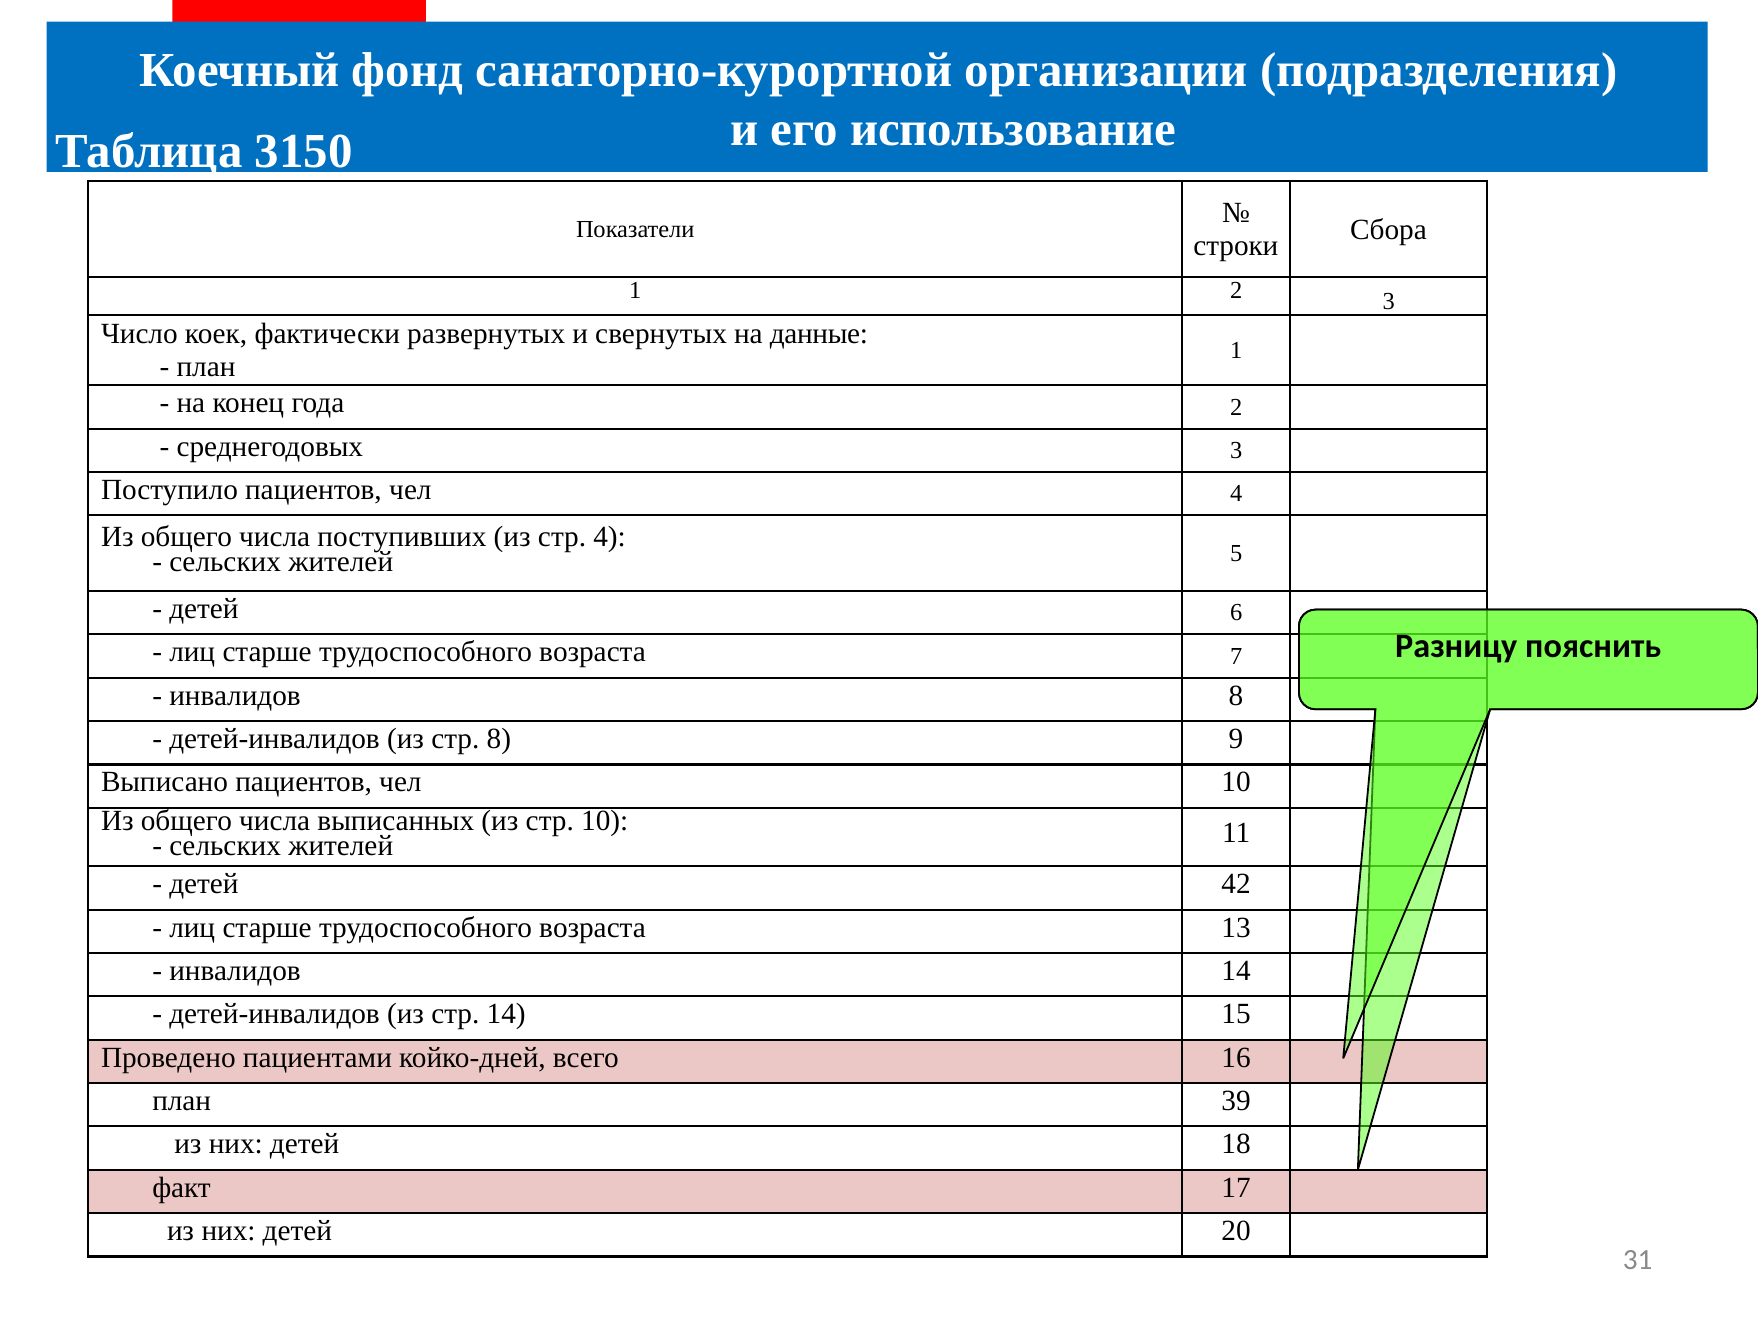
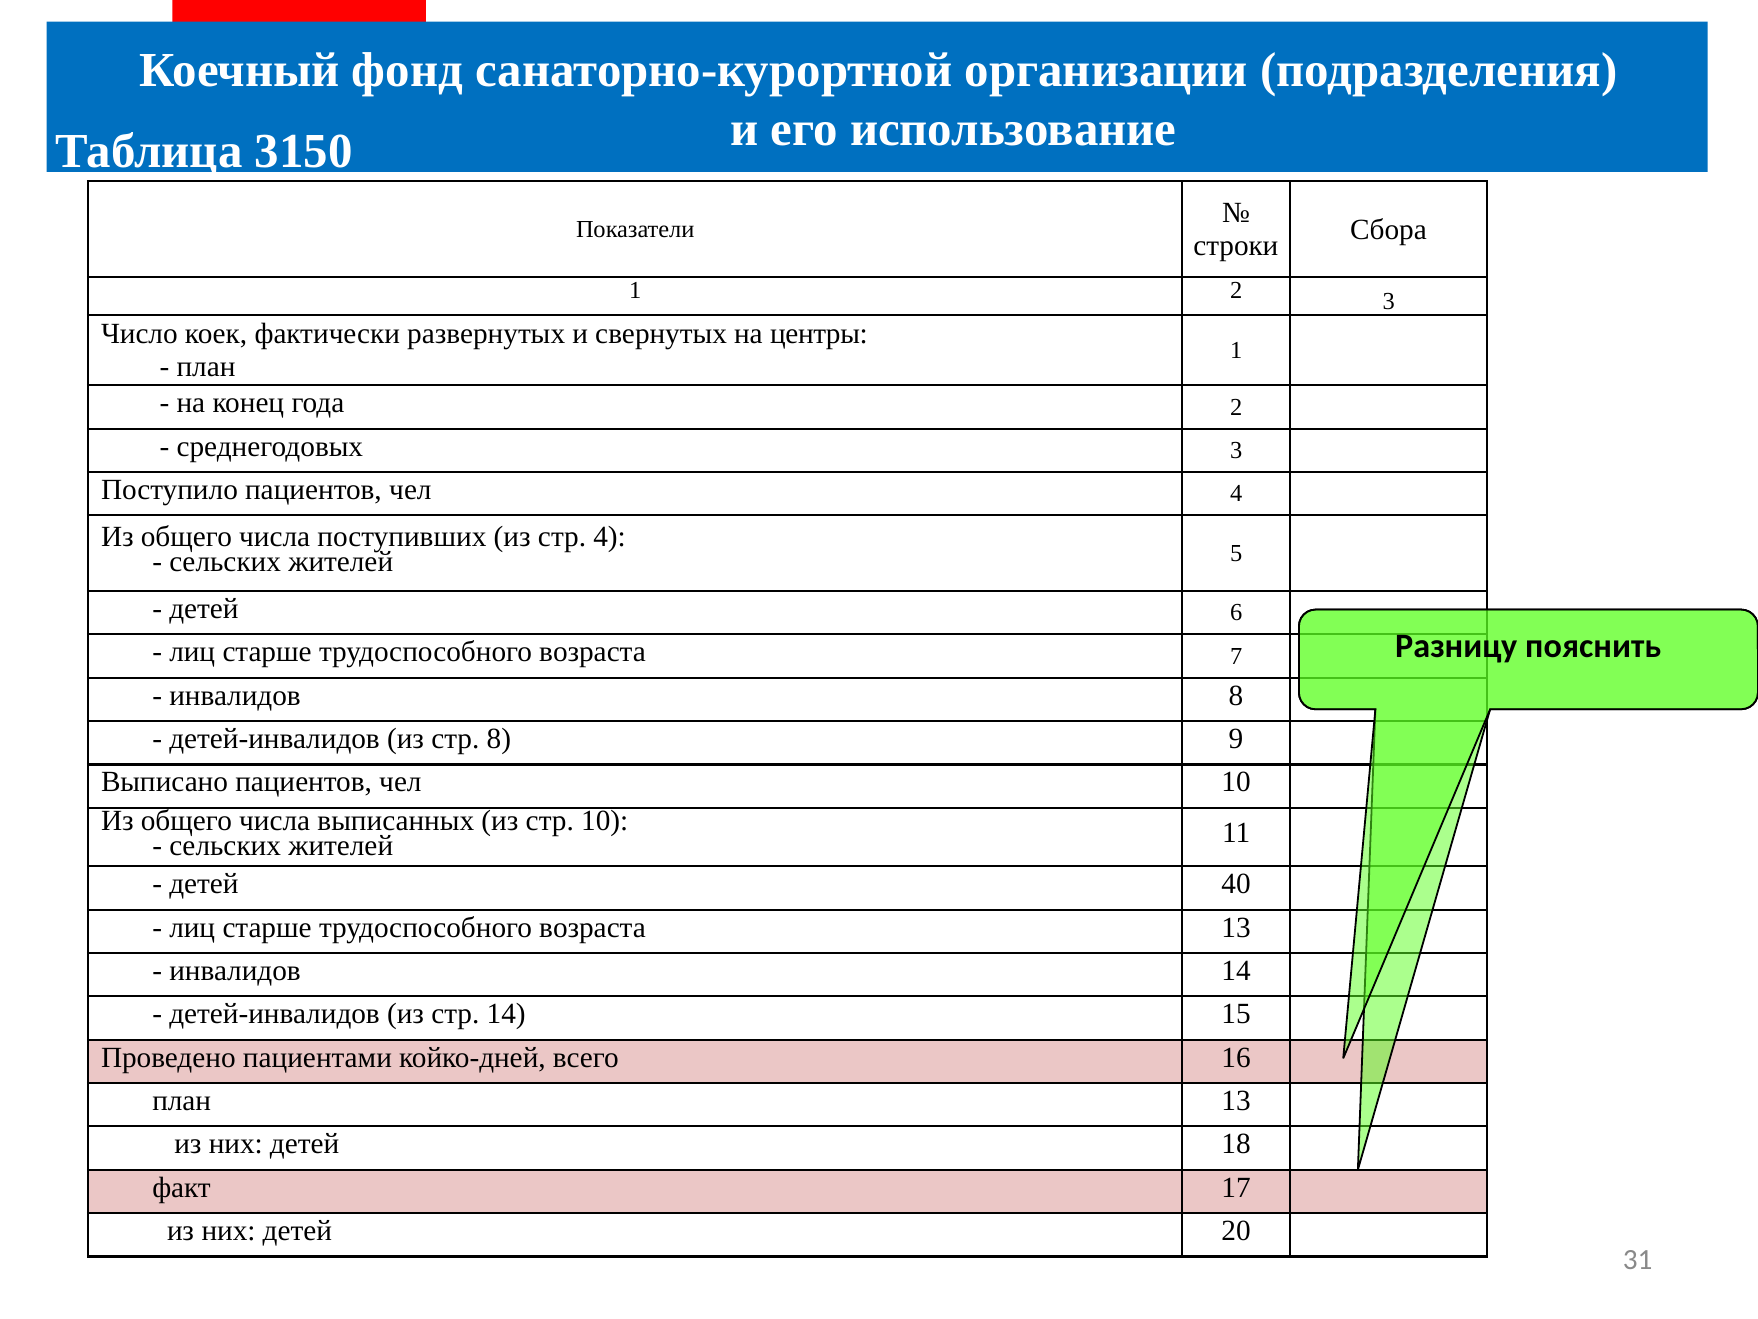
данные: данные -> центры
42: 42 -> 40
план 39: 39 -> 13
